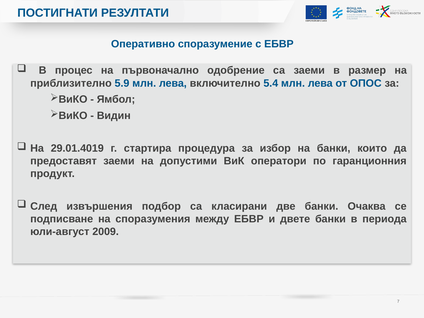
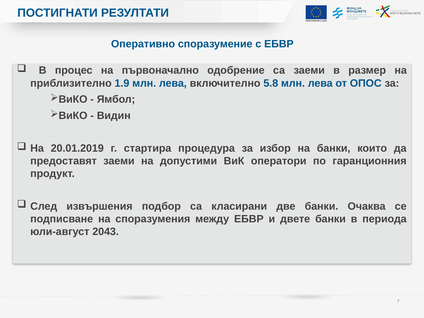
5.9: 5.9 -> 1.9
5.4: 5.4 -> 5.8
29.01.4019: 29.01.4019 -> 20.01.2019
2009: 2009 -> 2043
